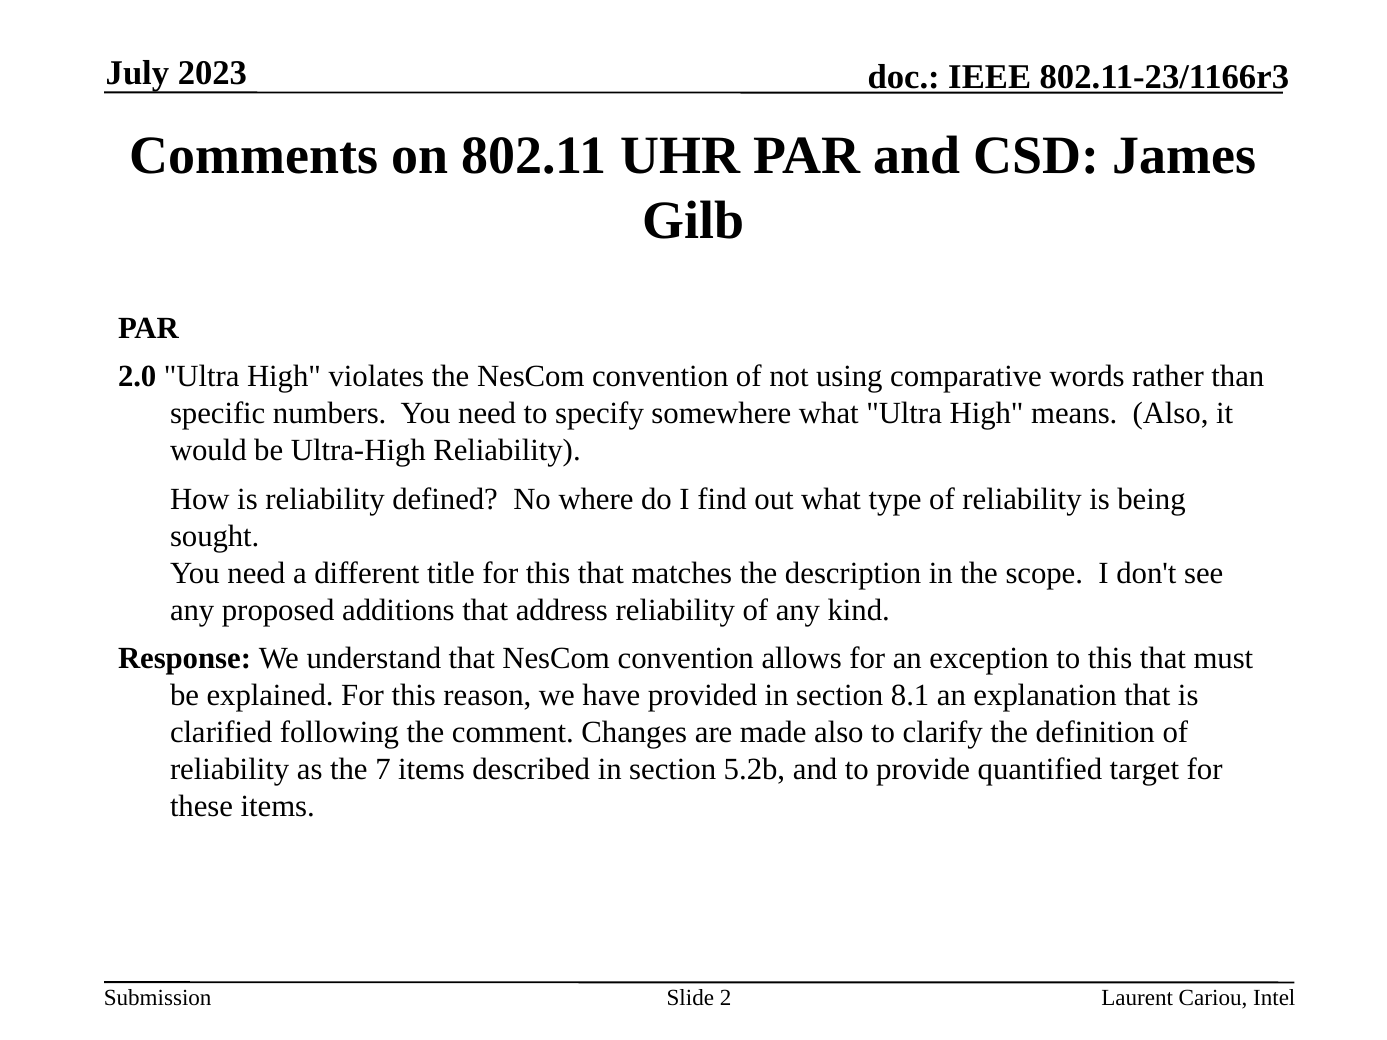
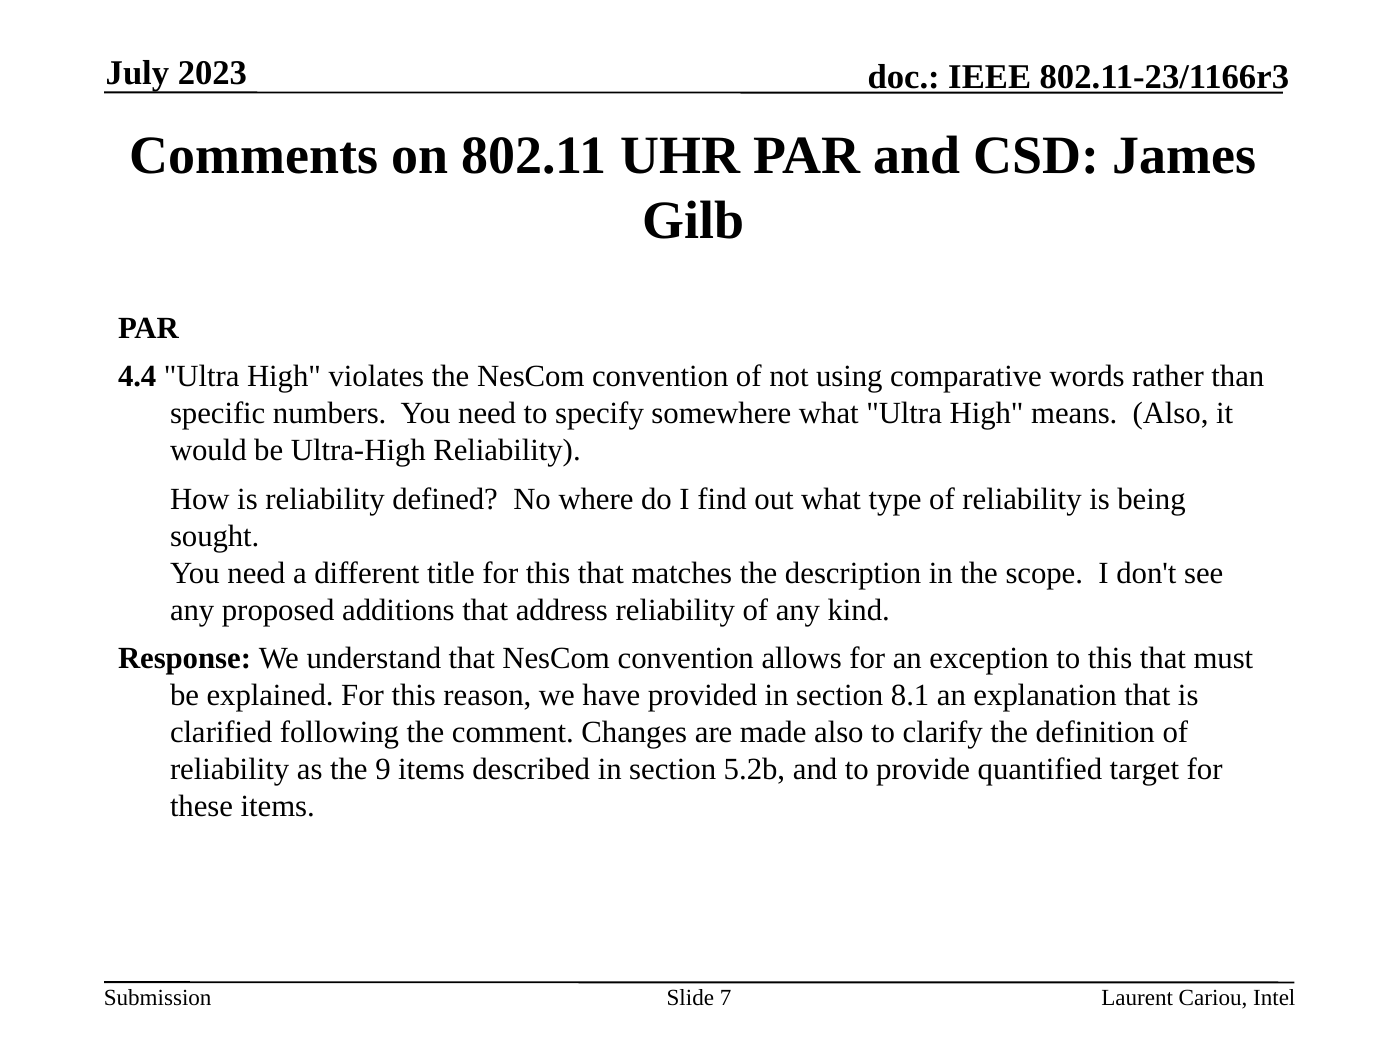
2.0: 2.0 -> 4.4
7: 7 -> 9
2: 2 -> 7
